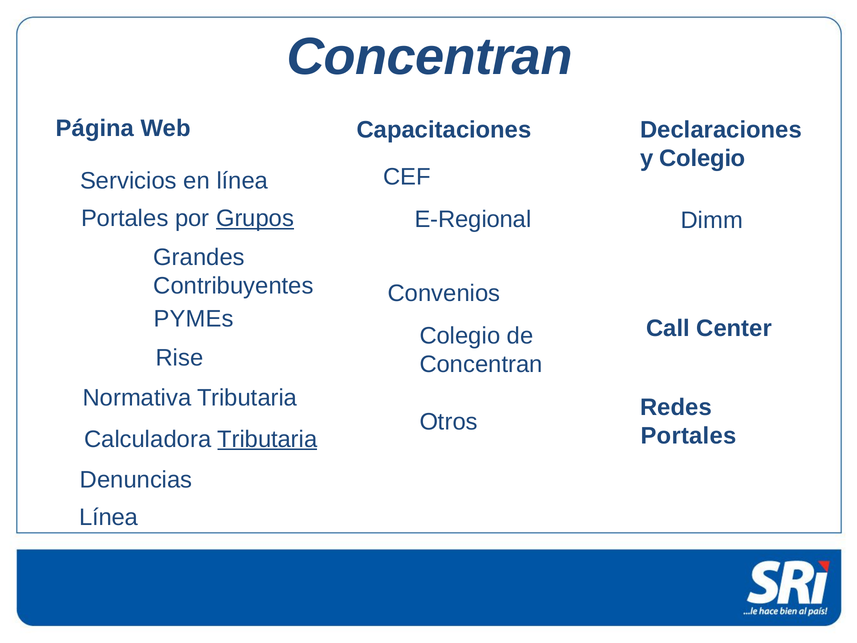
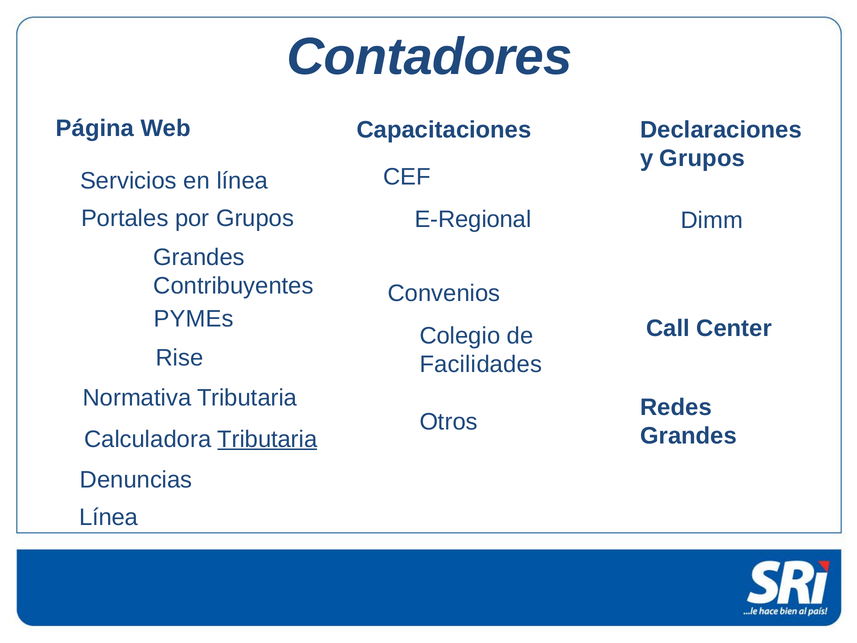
Concentran at (430, 57): Concentran -> Contadores
y Colegio: Colegio -> Grupos
Grupos at (255, 218) underline: present -> none
Concentran at (481, 364): Concentran -> Facilidades
Portales at (688, 436): Portales -> Grandes
